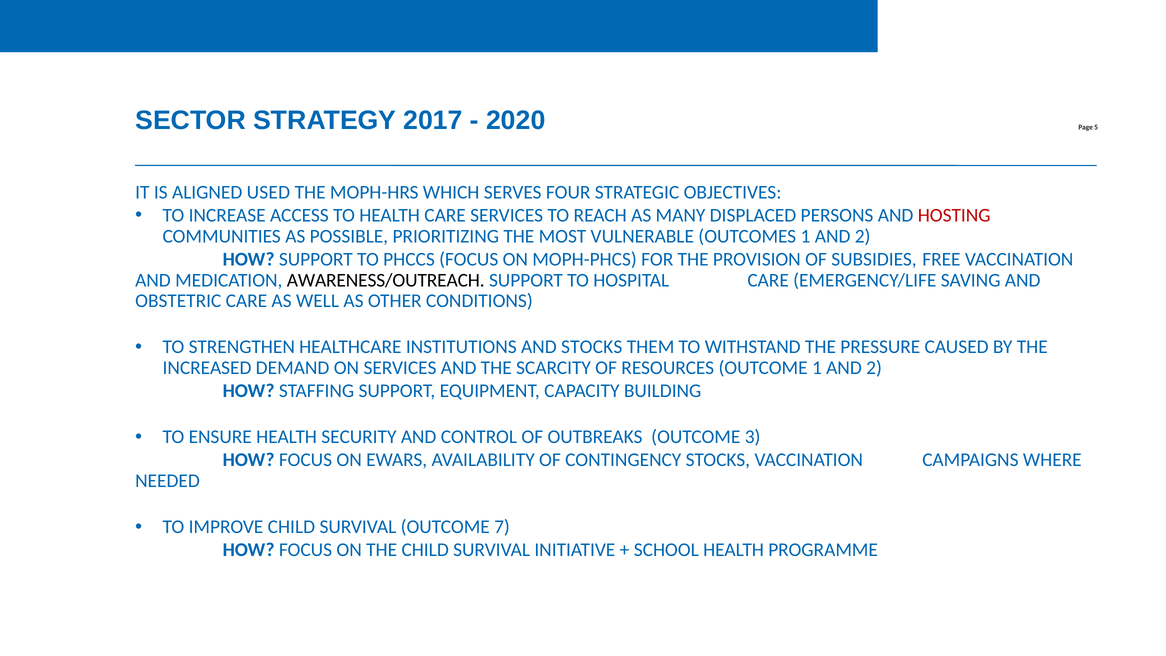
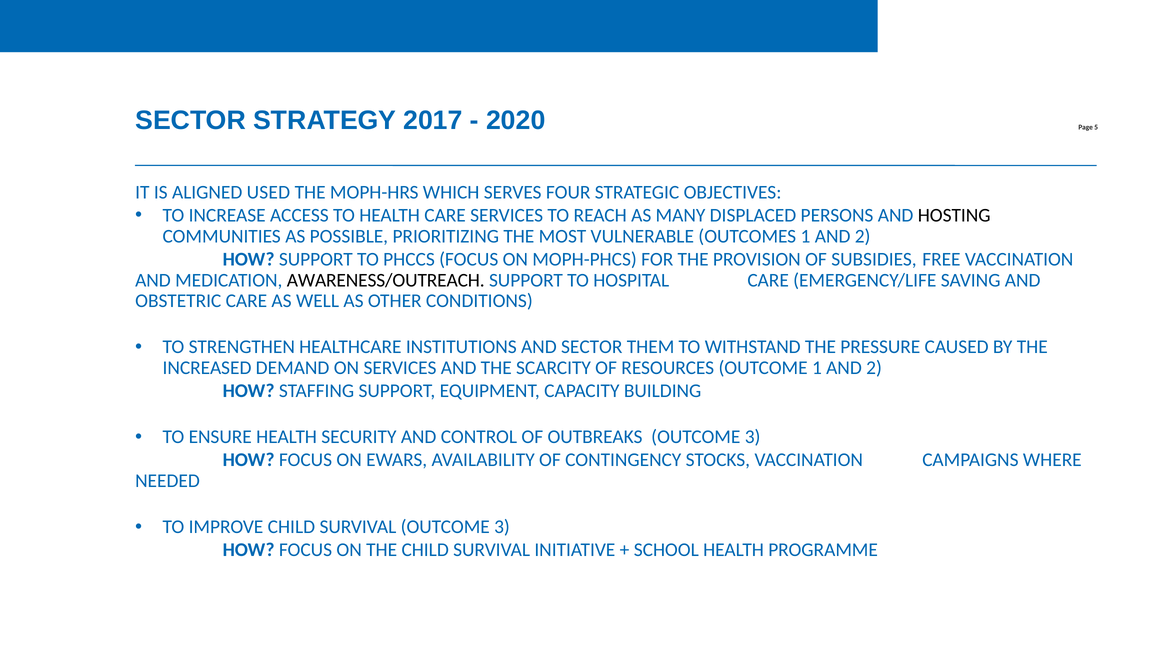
HOSTING colour: red -> black
AND STOCKS: STOCKS -> SECTOR
SURVIVAL OUTCOME 7: 7 -> 3
